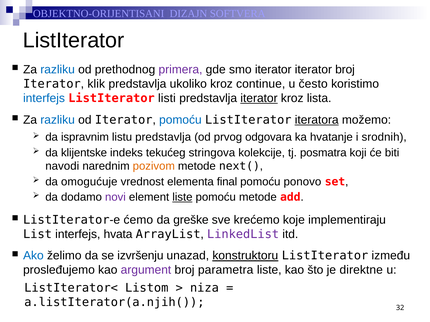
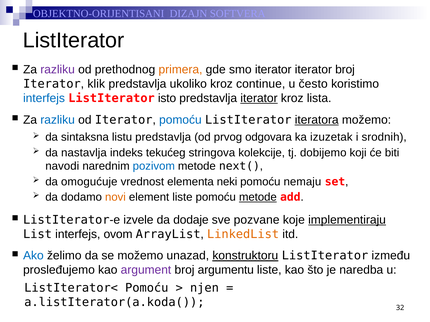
razliku at (58, 70) colour: blue -> purple
primera colour: purple -> orange
listi: listi -> isto
ispravnim: ispravnim -> sintaksna
hvatanje: hvatanje -> izuzetak
klijentske: klijentske -> nastavlja
posmatra: posmatra -> dobijemo
pozivom colour: orange -> blue
final: final -> neki
ponovo: ponovo -> nemaju
novi colour: purple -> orange
liste at (182, 197) underline: present -> none
metode at (258, 197) underline: none -> present
ćemo: ćemo -> izvele
greške: greške -> dodaje
krećemo: krećemo -> pozvane
implementiraju underline: none -> present
hvata: hvata -> ovom
LinkedList colour: purple -> orange
se izvršenju: izvršenju -> možemo
parametra: parametra -> argumentu
direktne: direktne -> naredba
ListIterator< Listom: Listom -> Pomoću
niza: niza -> njen
a.listIterator(a.njih(: a.listIterator(a.njih( -> a.listIterator(a.koda(
